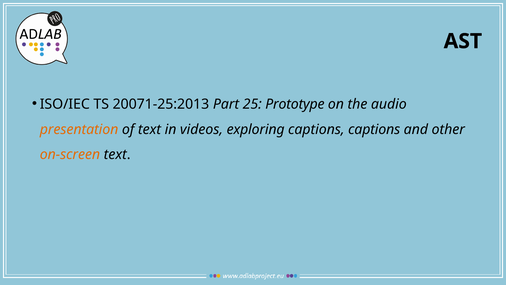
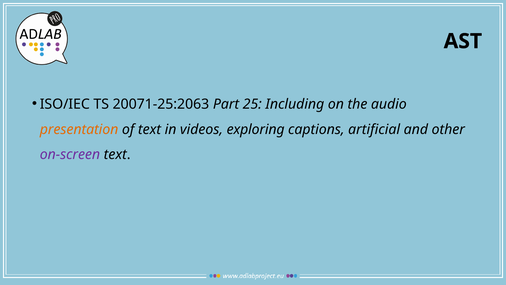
20071-25:2013: 20071-25:2013 -> 20071-25:2063
Prototype: Prototype -> Including
captions captions: captions -> artificial
on-screen colour: orange -> purple
